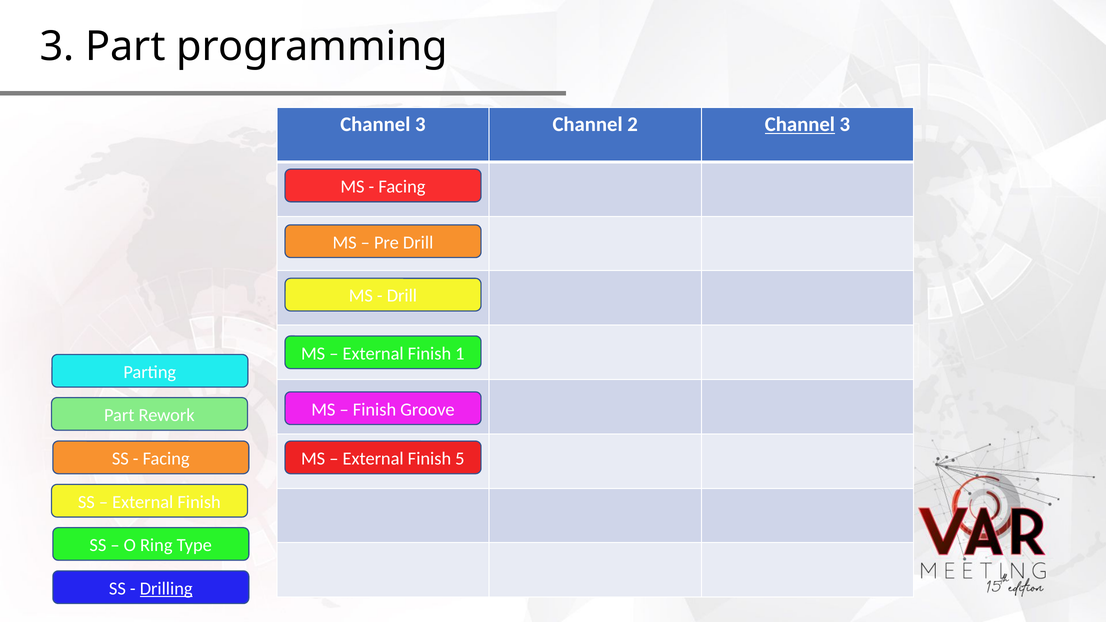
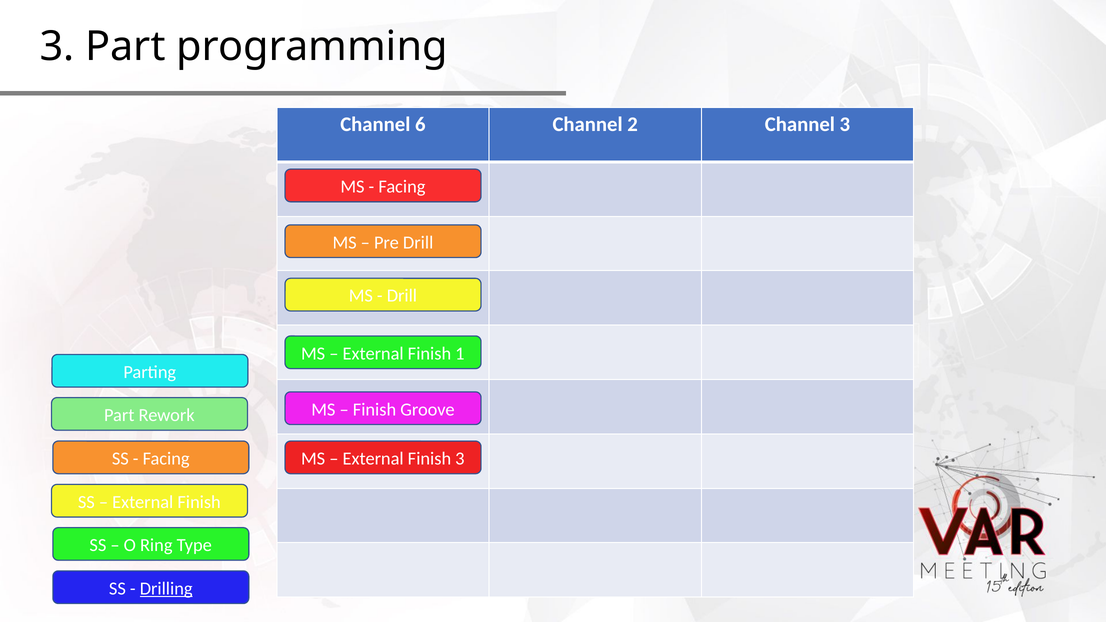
3 at (420, 125): 3 -> 6
Channel at (800, 125) underline: present -> none
Finish 5: 5 -> 3
